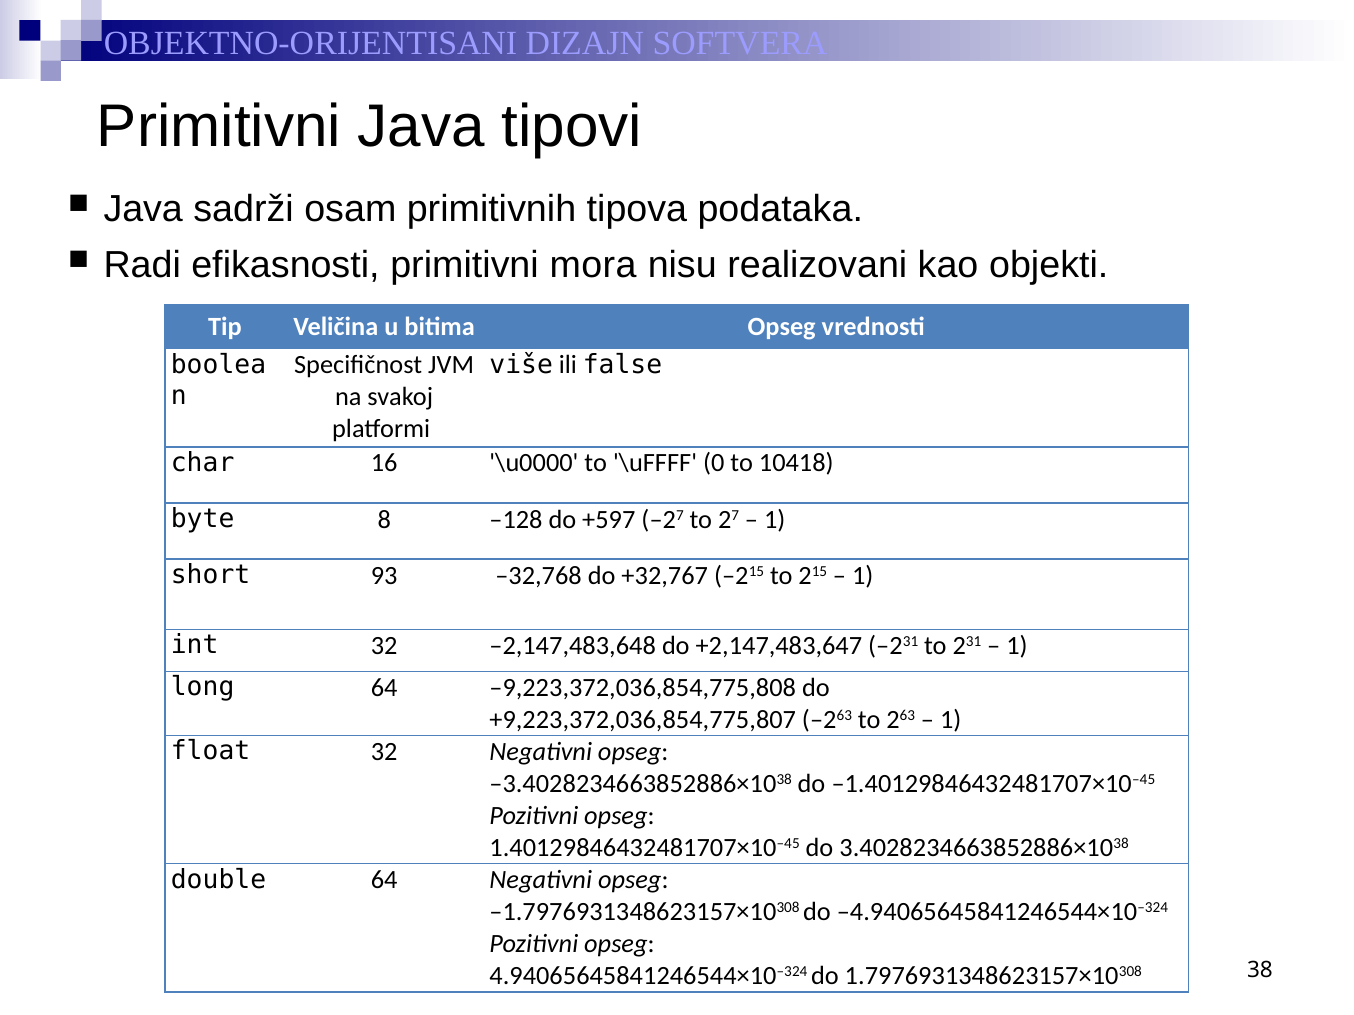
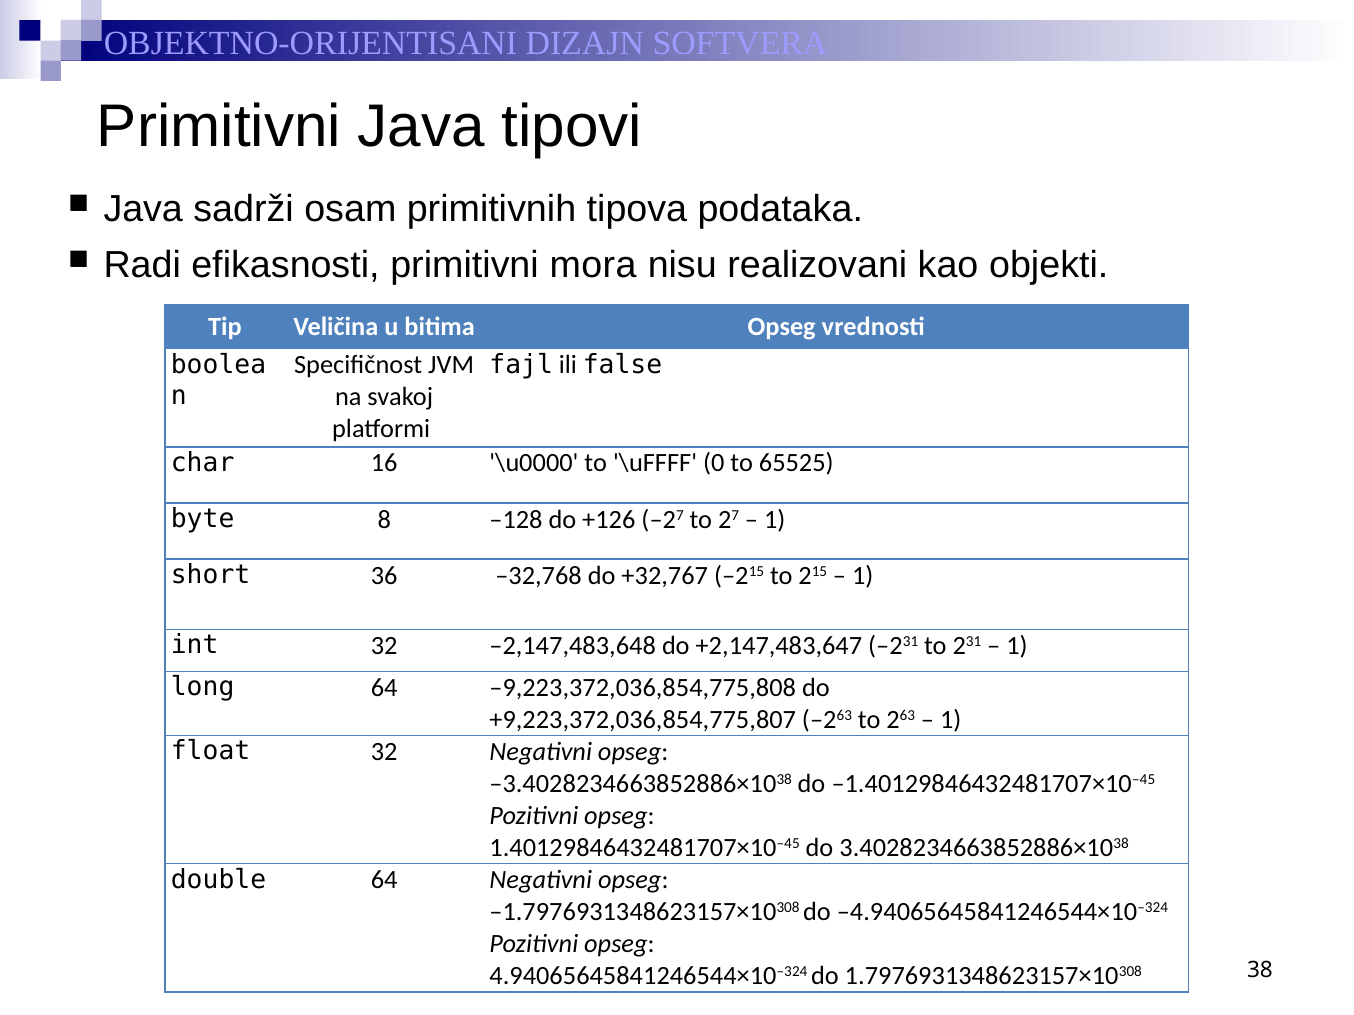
više: više -> fajl
10418: 10418 -> 65525
+597: +597 -> +126
93: 93 -> 36
